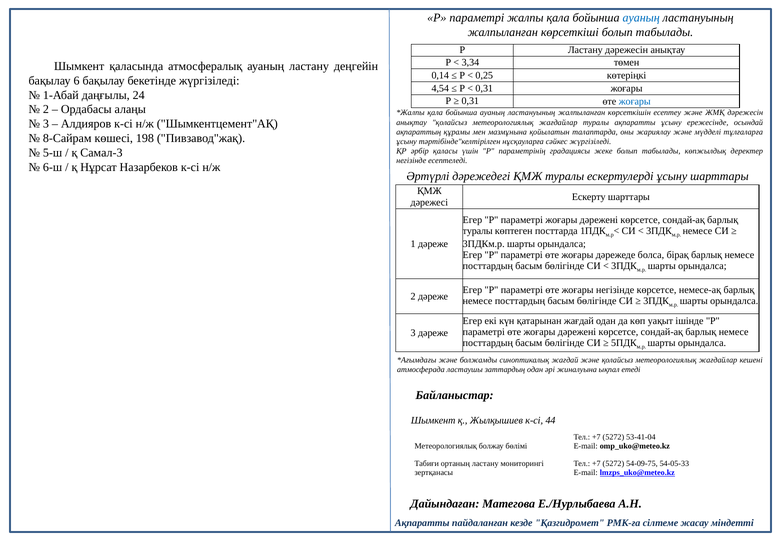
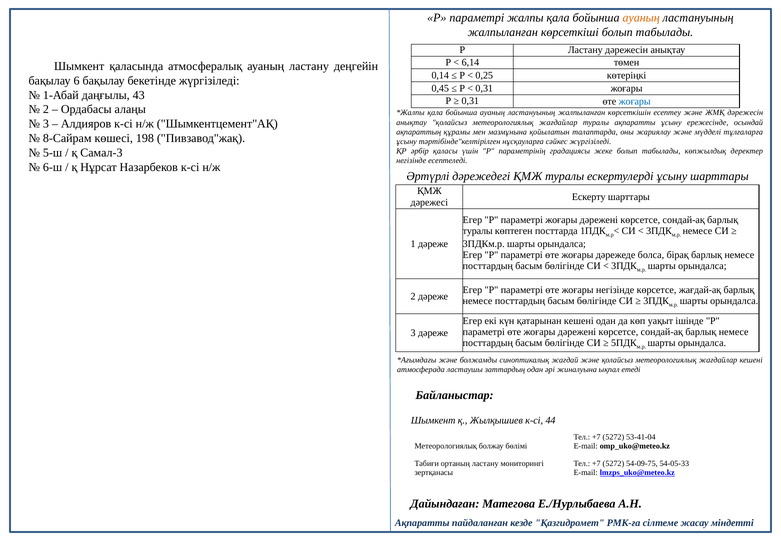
ауаның at (641, 18) colour: blue -> orange
3,34: 3,34 -> 6,14
4,54: 4,54 -> 0,45
24: 24 -> 43
немесе-ақ: немесе-ақ -> жағдай-ақ
қатарынан жағдай: жағдай -> кешені
